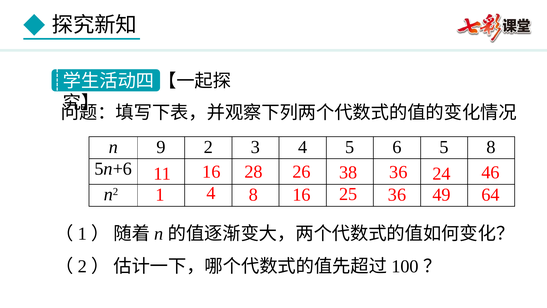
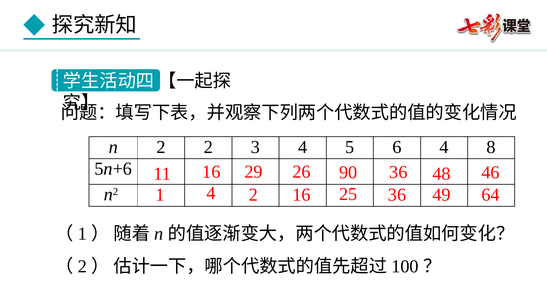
n 9: 9 -> 2
6 5: 5 -> 4
28: 28 -> 29
38: 38 -> 90
24: 24 -> 48
4 8: 8 -> 2
